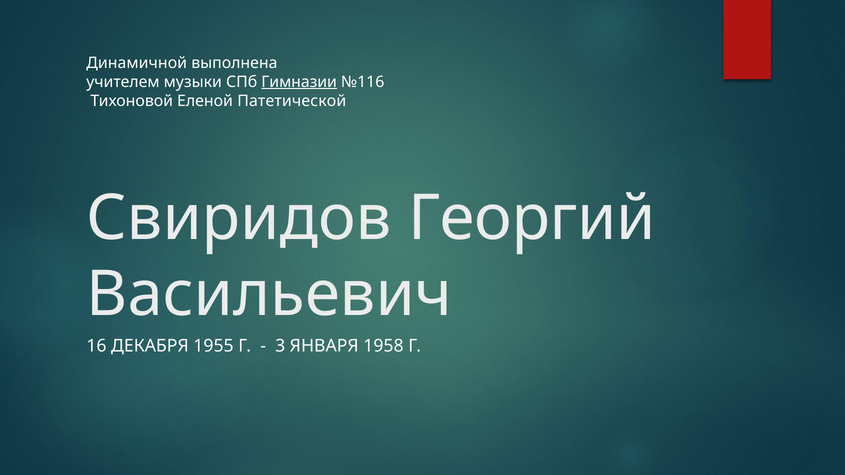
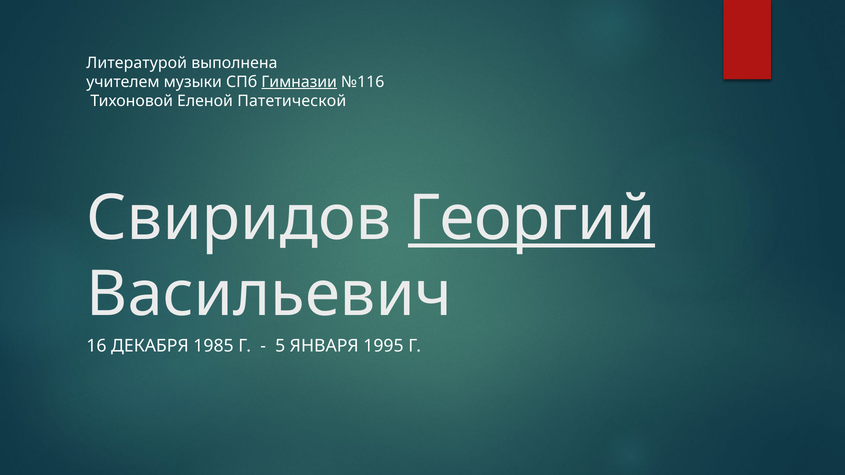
Динамичной: Динамичной -> Литературой
Георгий underline: none -> present
1955: 1955 -> 1985
3: 3 -> 5
1958: 1958 -> 1995
